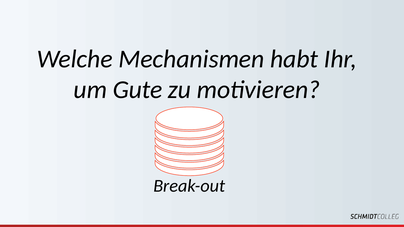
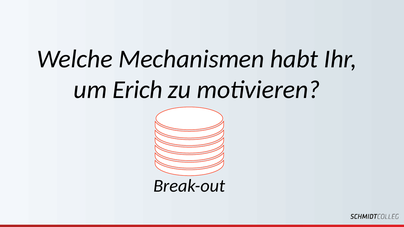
Gute: Gute -> Erich
